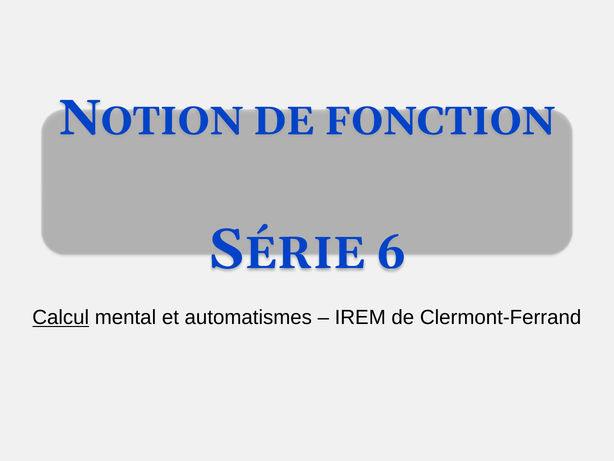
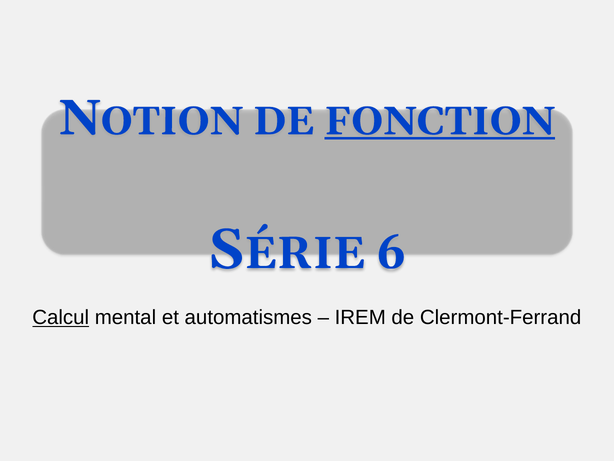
FONCTION underline: none -> present
